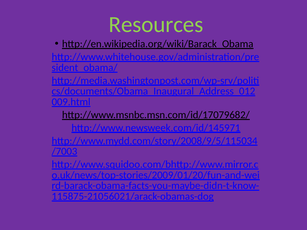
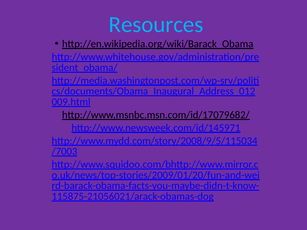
Resources colour: light green -> light blue
